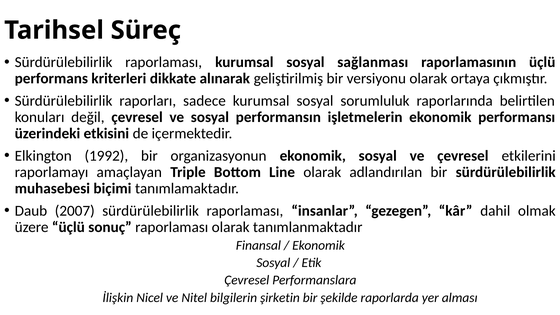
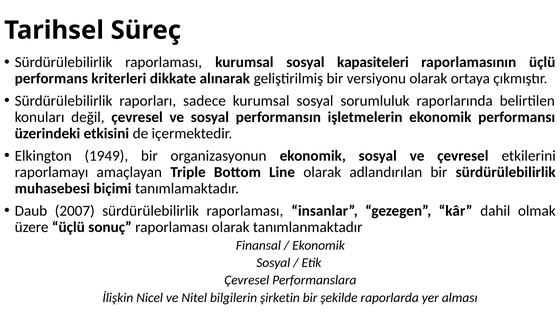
sağlanması: sağlanması -> kapasiteleri
1992: 1992 -> 1949
